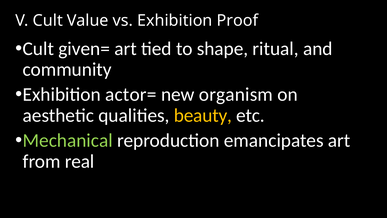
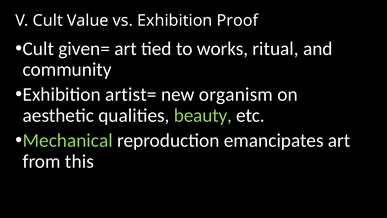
shape: shape -> works
actor=: actor= -> artist=
beauty colour: yellow -> light green
real: real -> this
